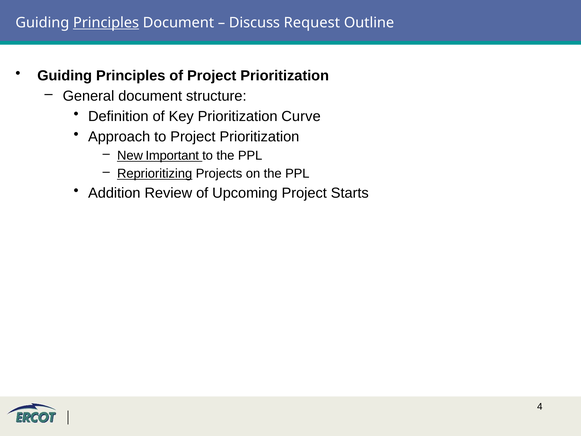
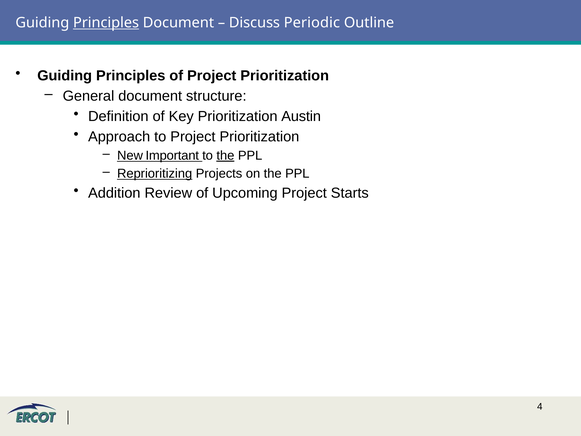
Request: Request -> Periodic
Curve: Curve -> Austin
the at (225, 156) underline: none -> present
